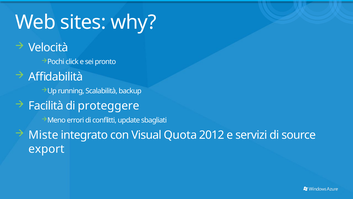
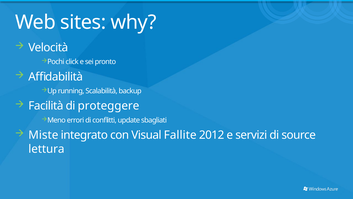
Quota: Quota -> Fallite
export: export -> lettura
